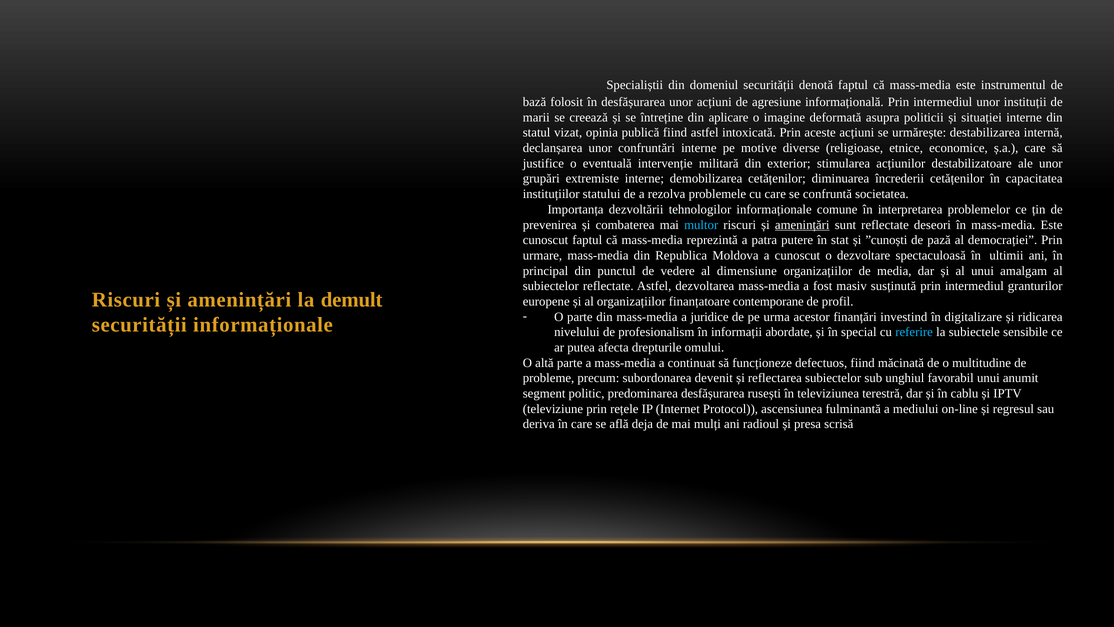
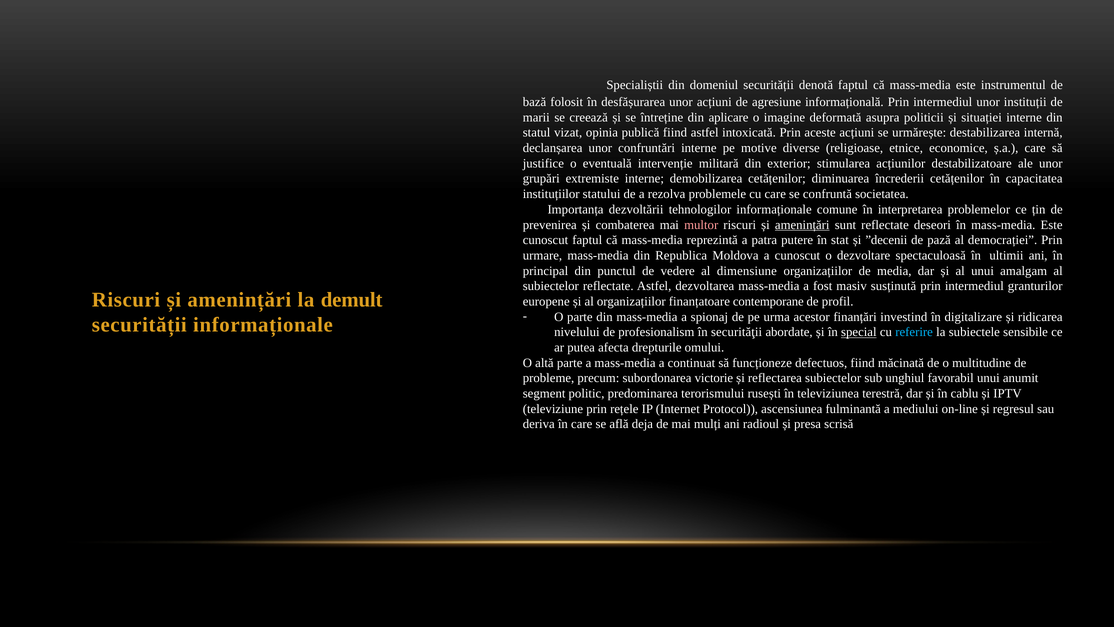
multor colour: light blue -> pink
”cunoști: ”cunoști -> ”decenii
juridice: juridice -> spionaj
informații: informații -> securităţii
special underline: none -> present
devenit: devenit -> victorie
predominarea desfășurarea: desfășurarea -> terorismului
